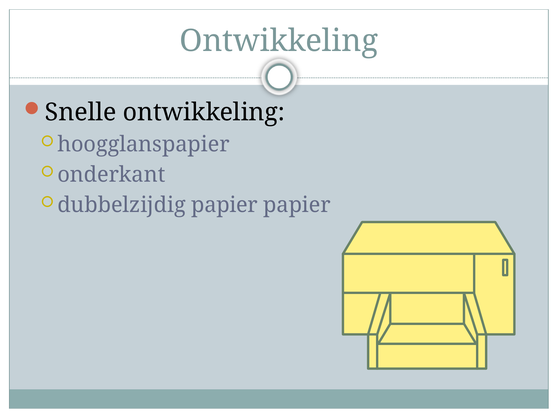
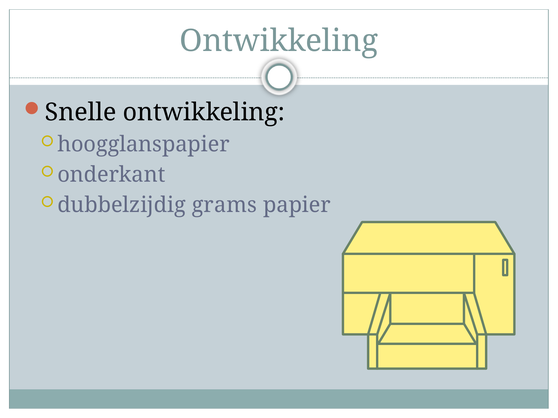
dubbelzijdig papier: papier -> grams
